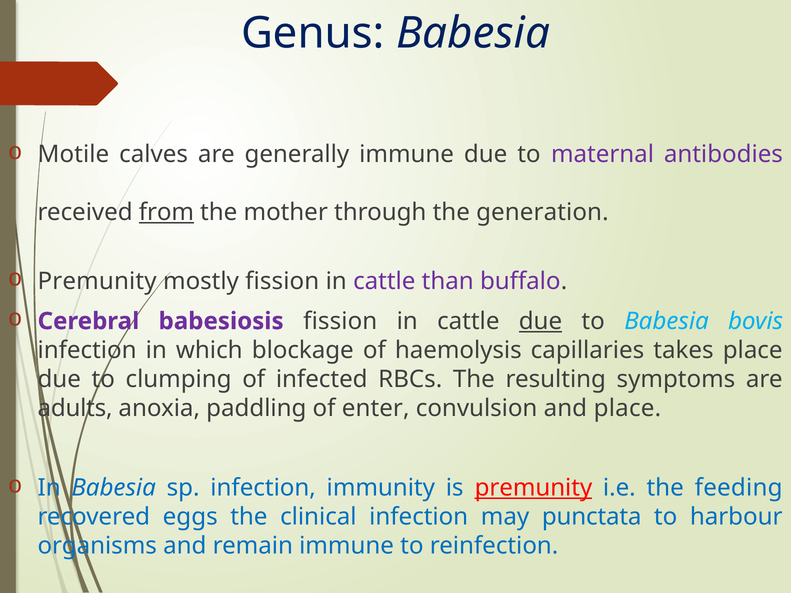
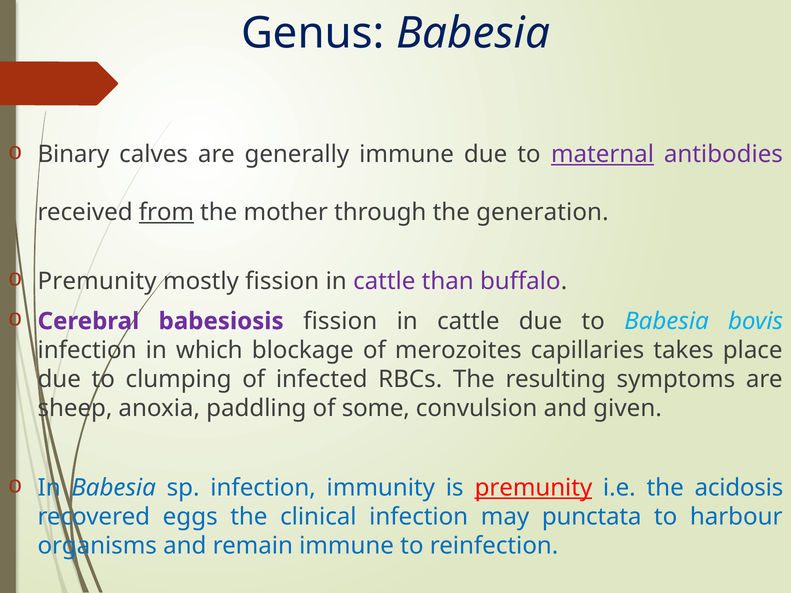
Motile: Motile -> Binary
maternal underline: none -> present
due at (540, 321) underline: present -> none
haemolysis: haemolysis -> merozoites
adults: adults -> sheep
enter: enter -> some
and place: place -> given
feeding: feeding -> acidosis
